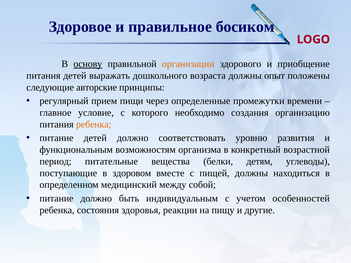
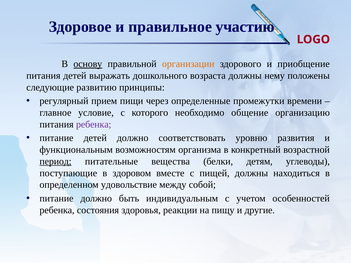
босиком: босиком -> участию
опыт: опыт -> нему
авторские: авторские -> развитию
создания: создания -> общение
ребенка at (94, 124) colour: orange -> purple
период underline: none -> present
медицинский: медицинский -> удовольствие
